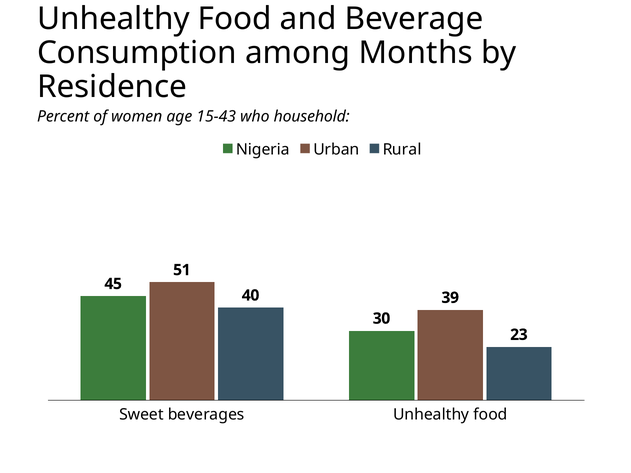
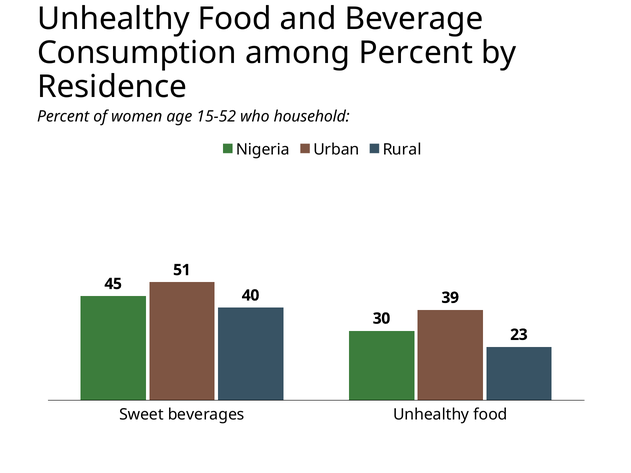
among Months: Months -> Percent
15-43: 15-43 -> 15-52
